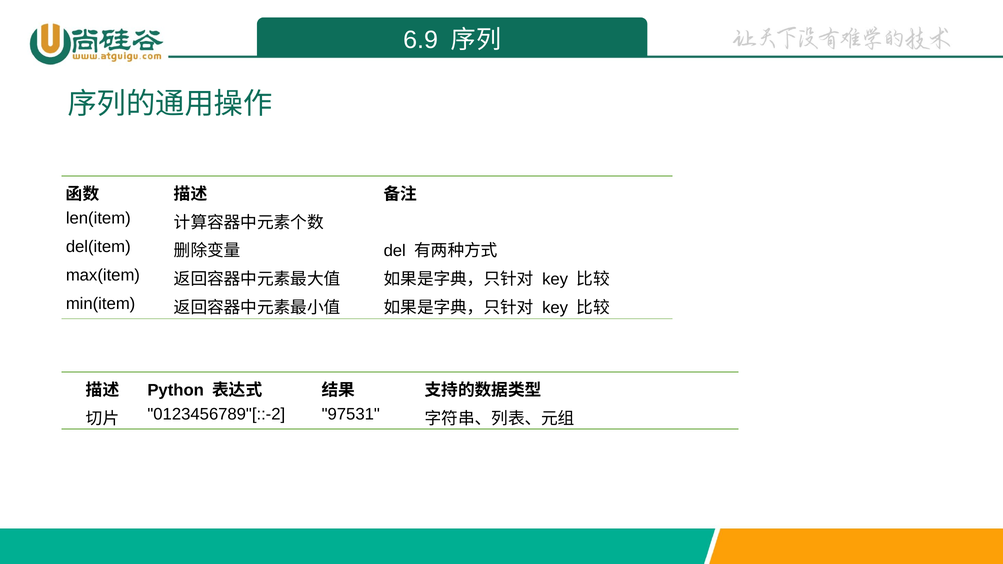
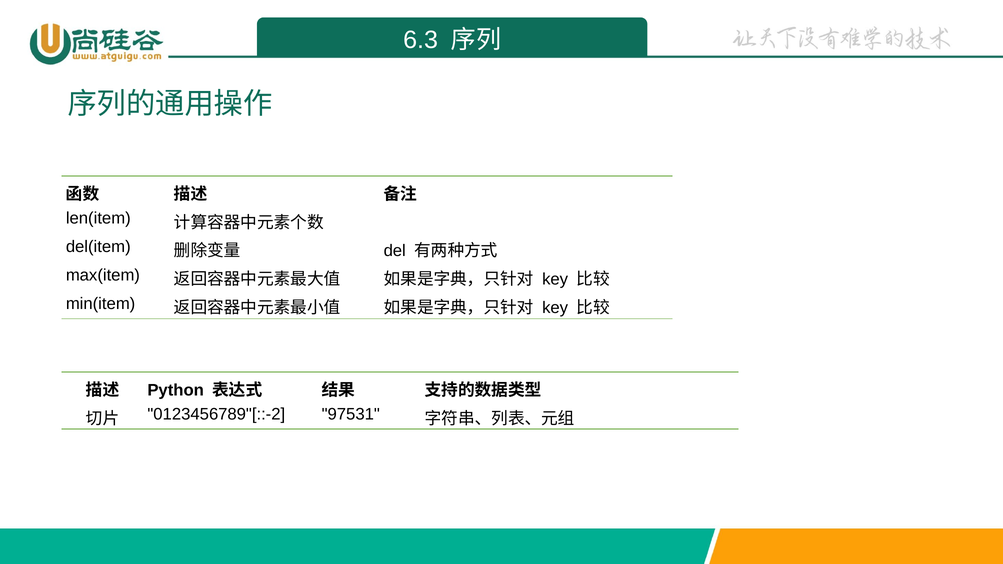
6.9: 6.9 -> 6.3
